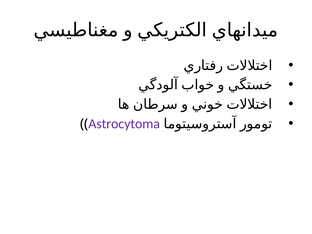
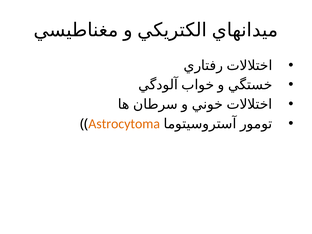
Astrocytoma colour: purple -> orange
